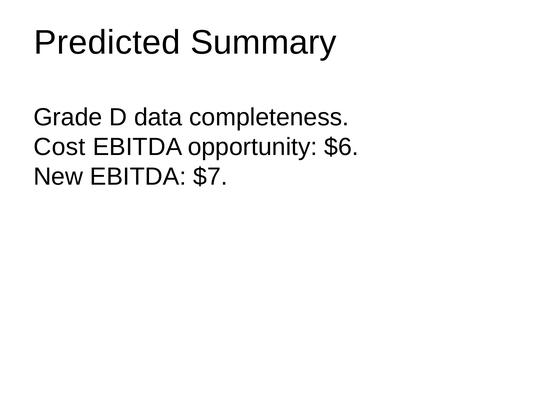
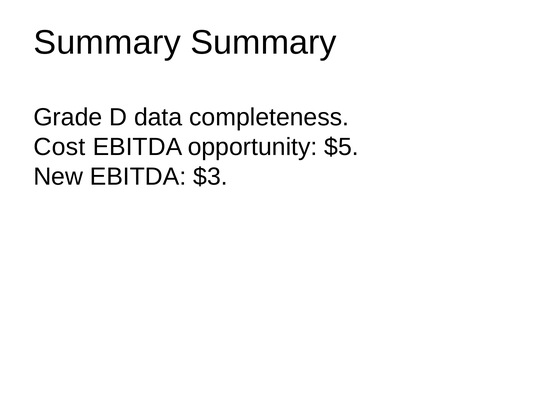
Predicted at (107, 42): Predicted -> Summary
$6: $6 -> $5
$7: $7 -> $3
